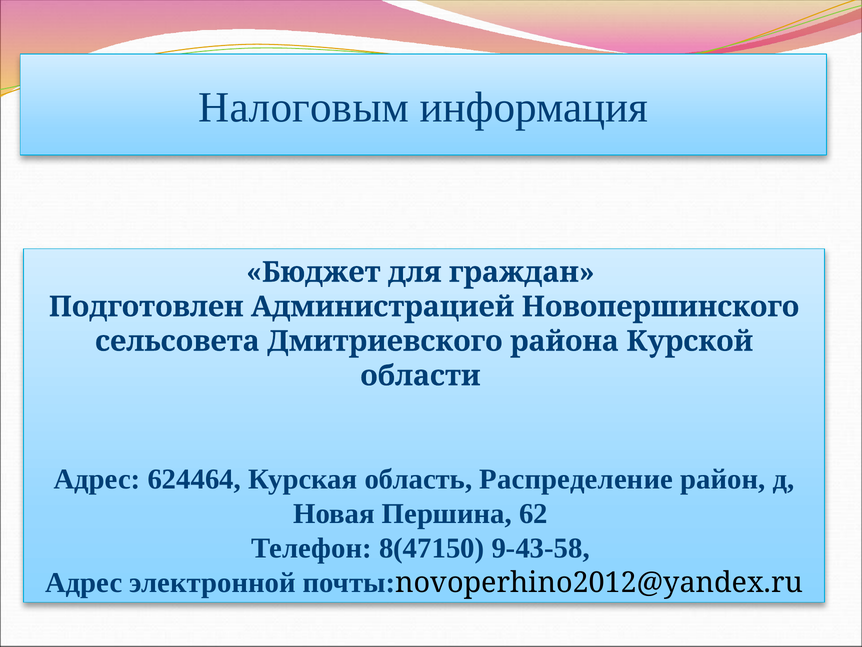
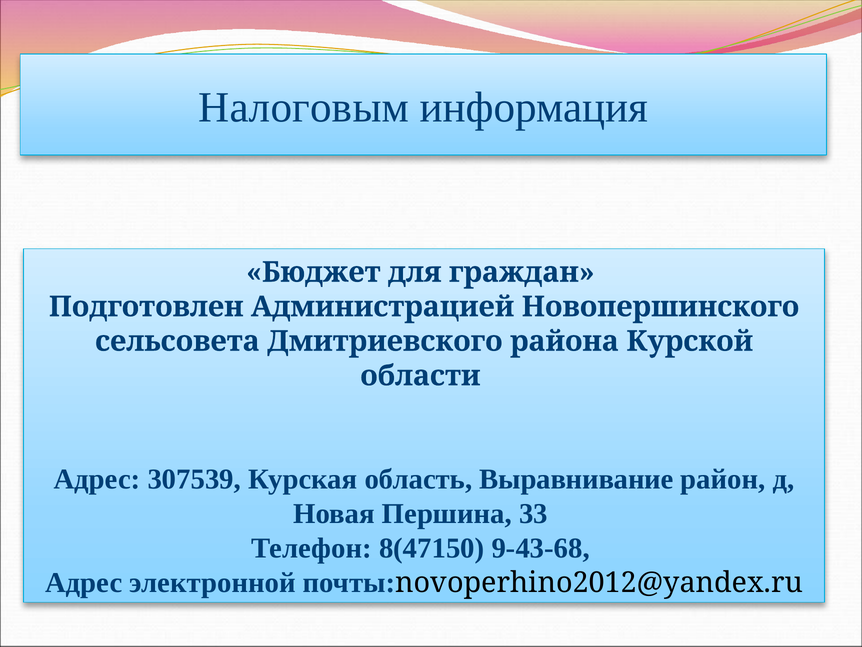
624464: 624464 -> 307539
Распределение: Распределение -> Выравнивание
62: 62 -> 33
9-43-58: 9-43-58 -> 9-43-68
